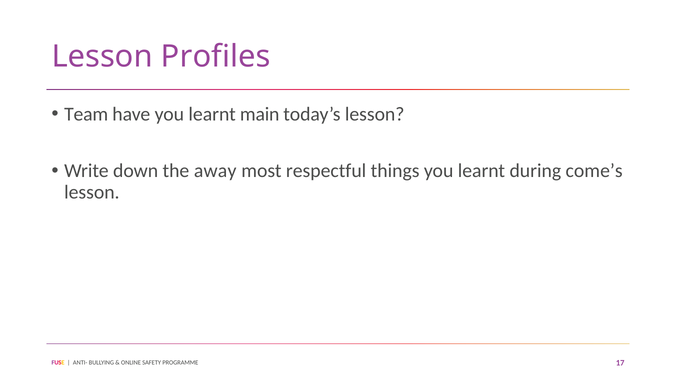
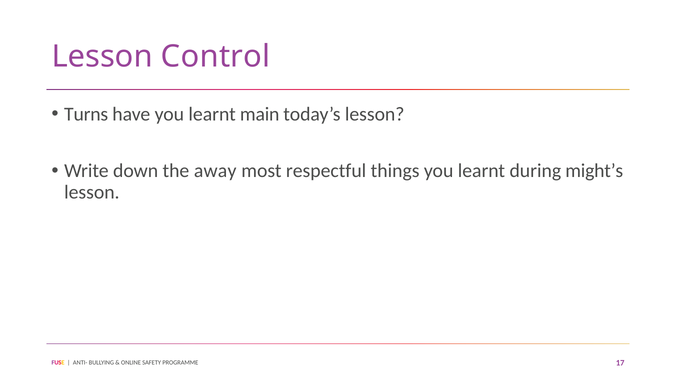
Profiles: Profiles -> Control
Team: Team -> Turns
come’s: come’s -> might’s
